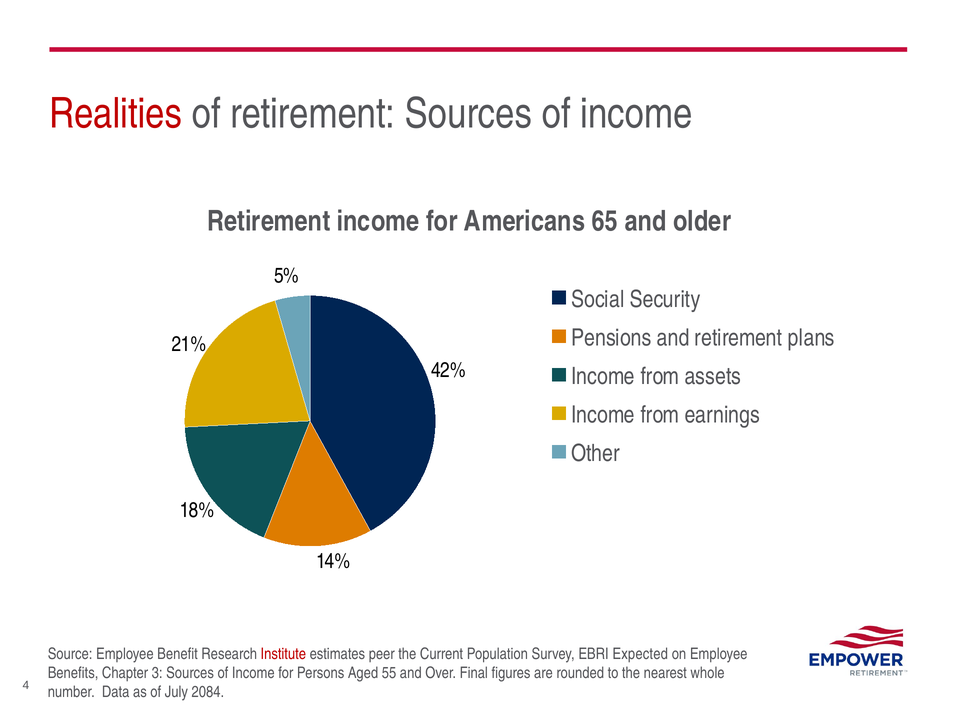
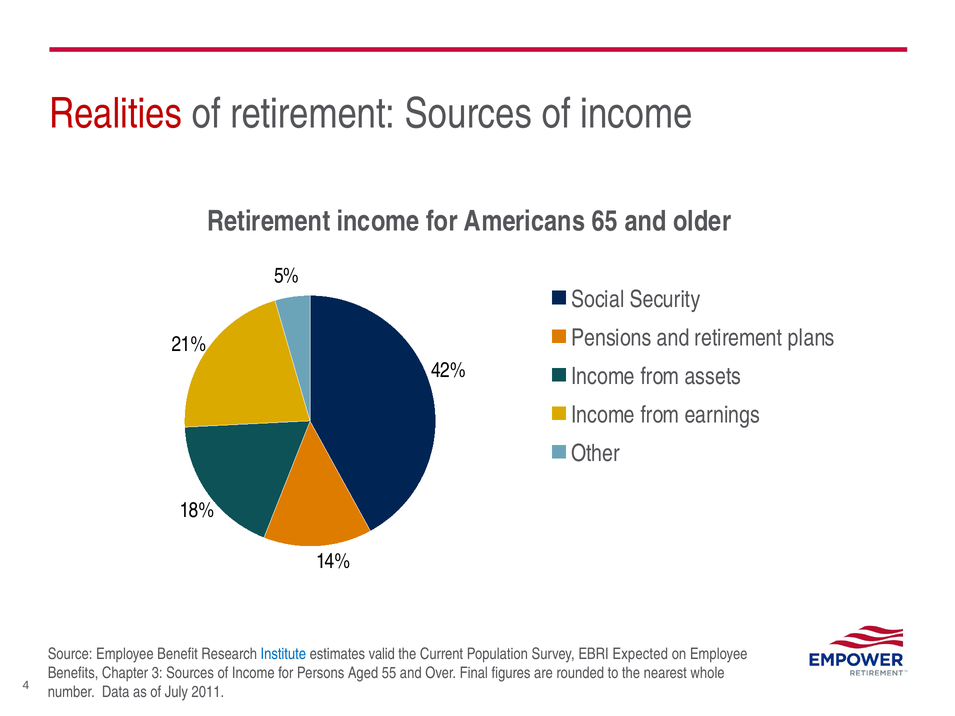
Institute colour: red -> blue
peer: peer -> valid
2084: 2084 -> 2011
